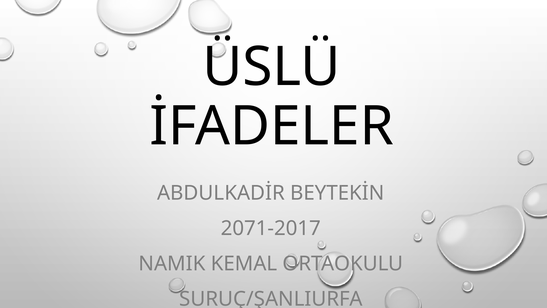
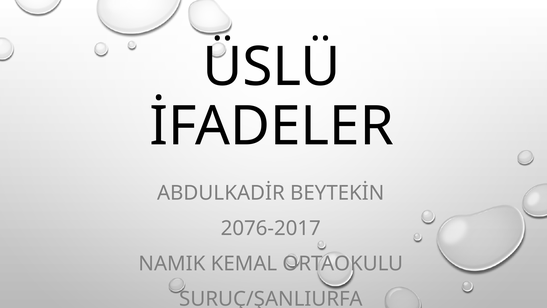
2071-2017: 2071-2017 -> 2076-2017
